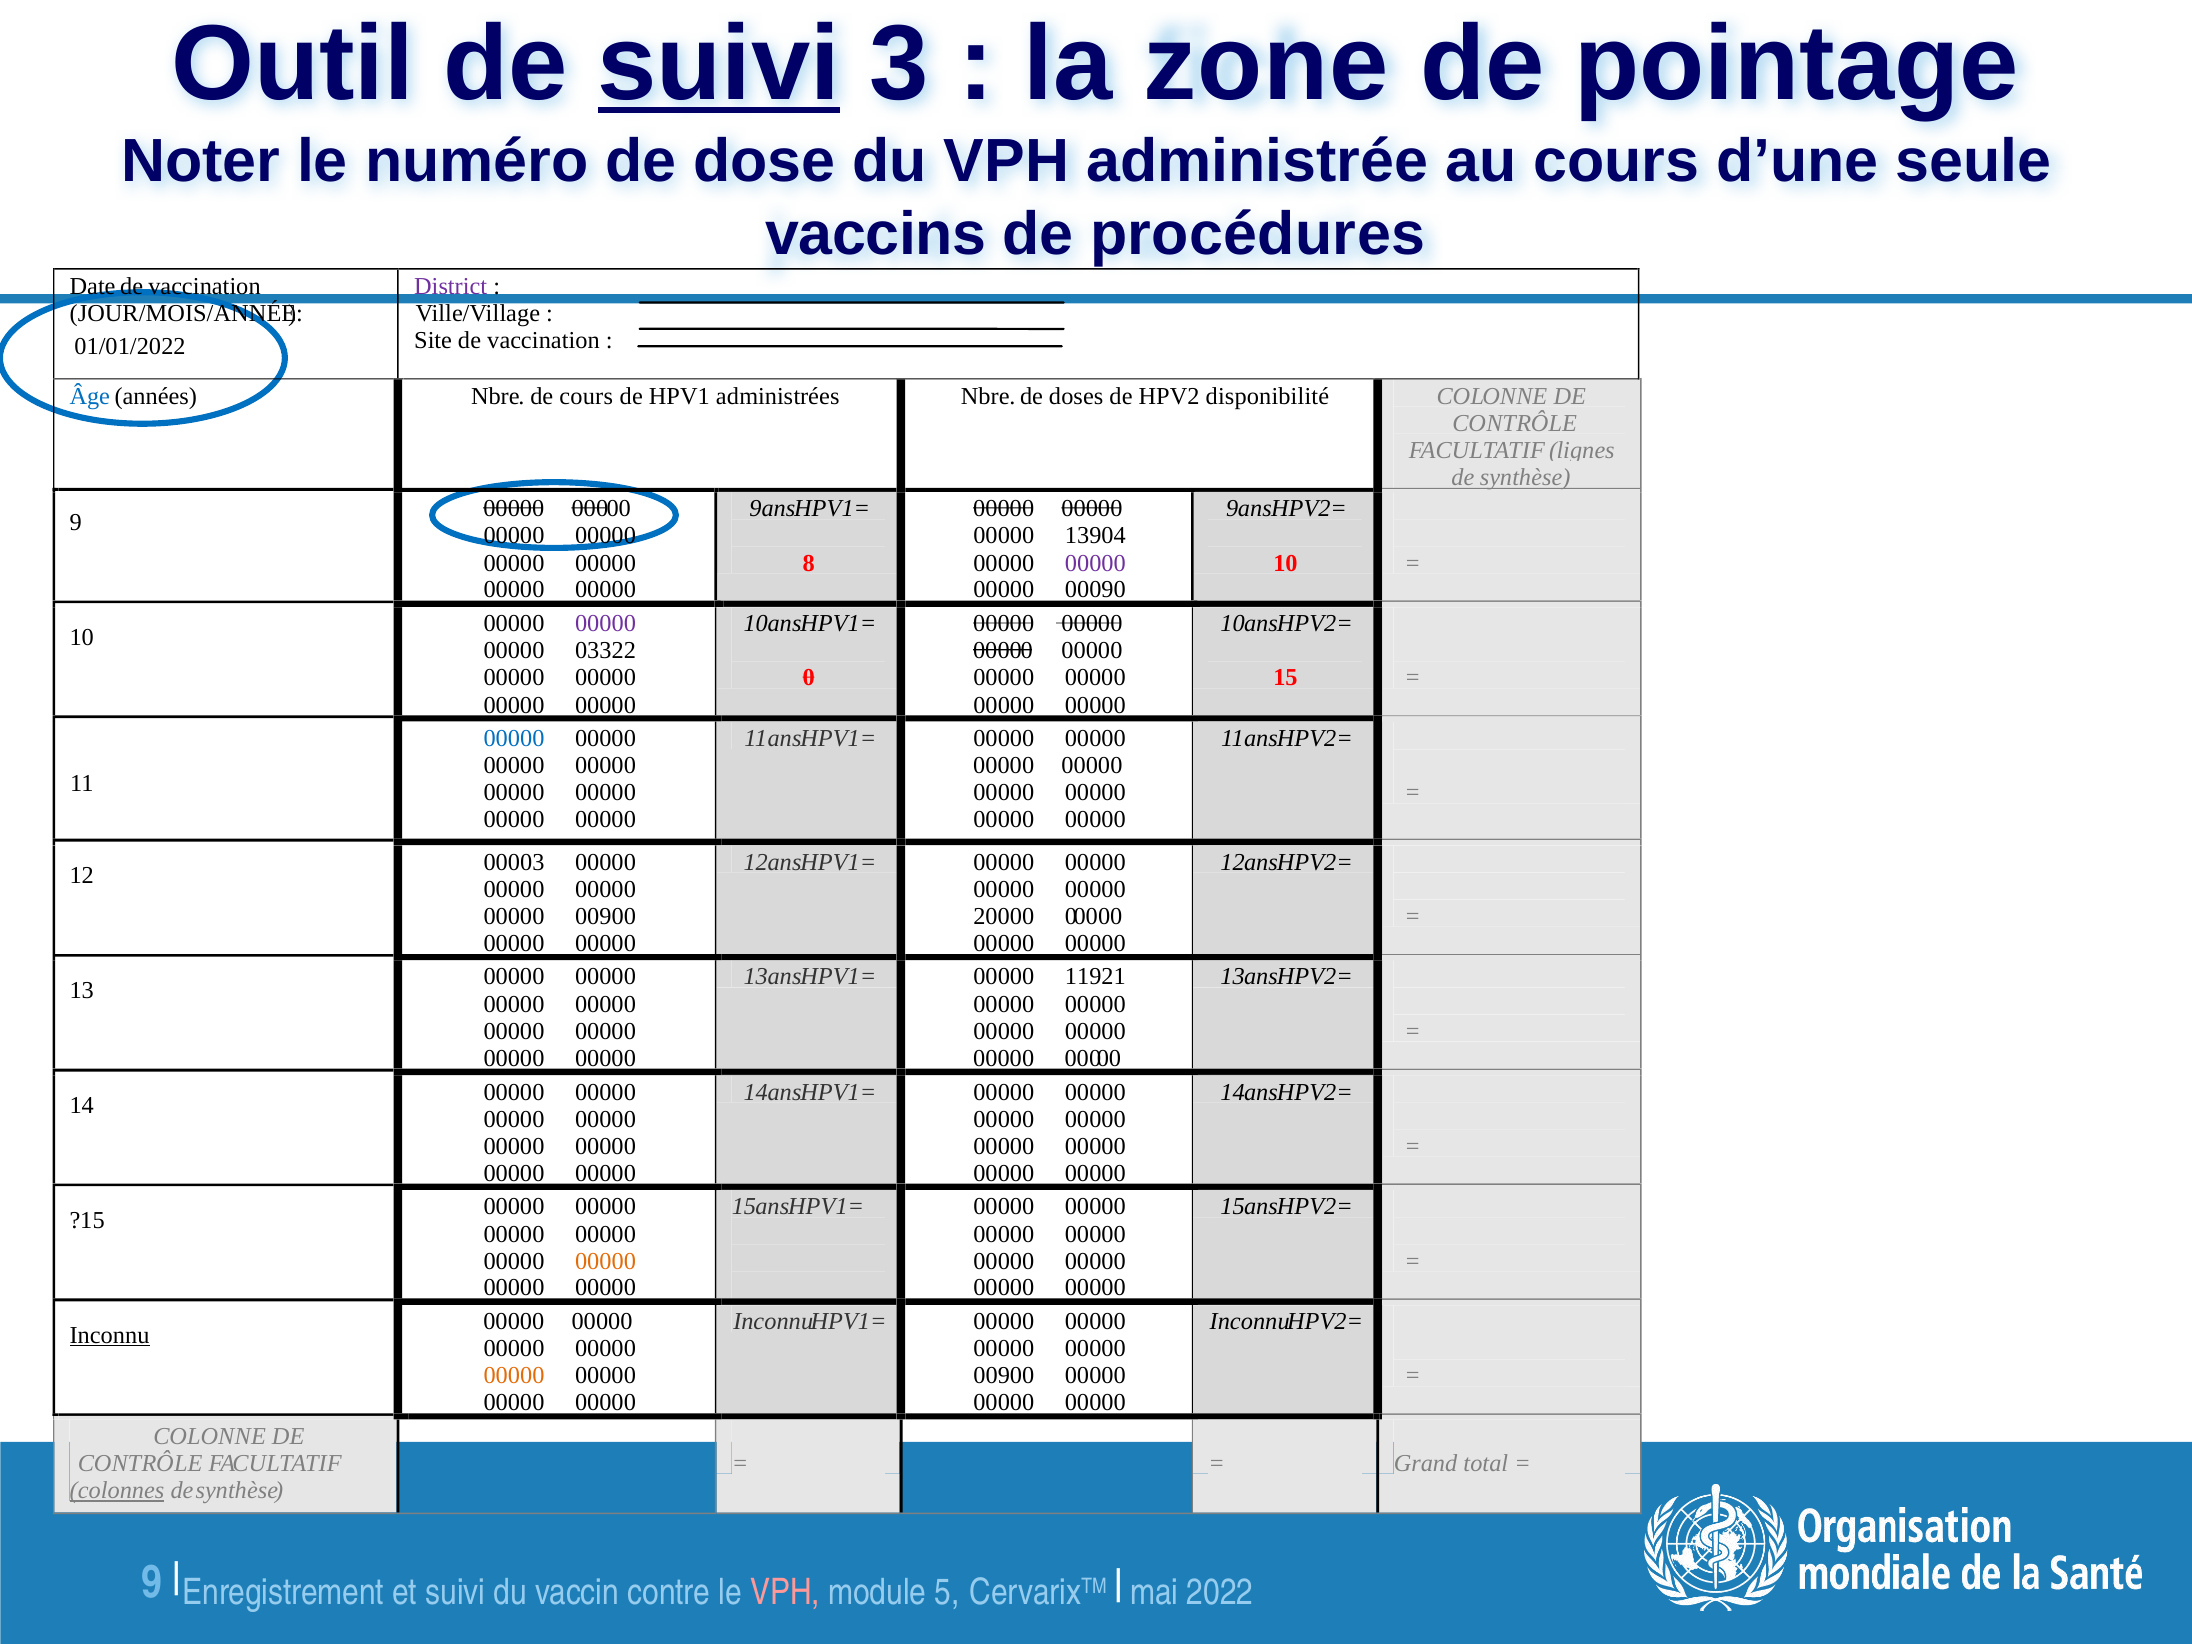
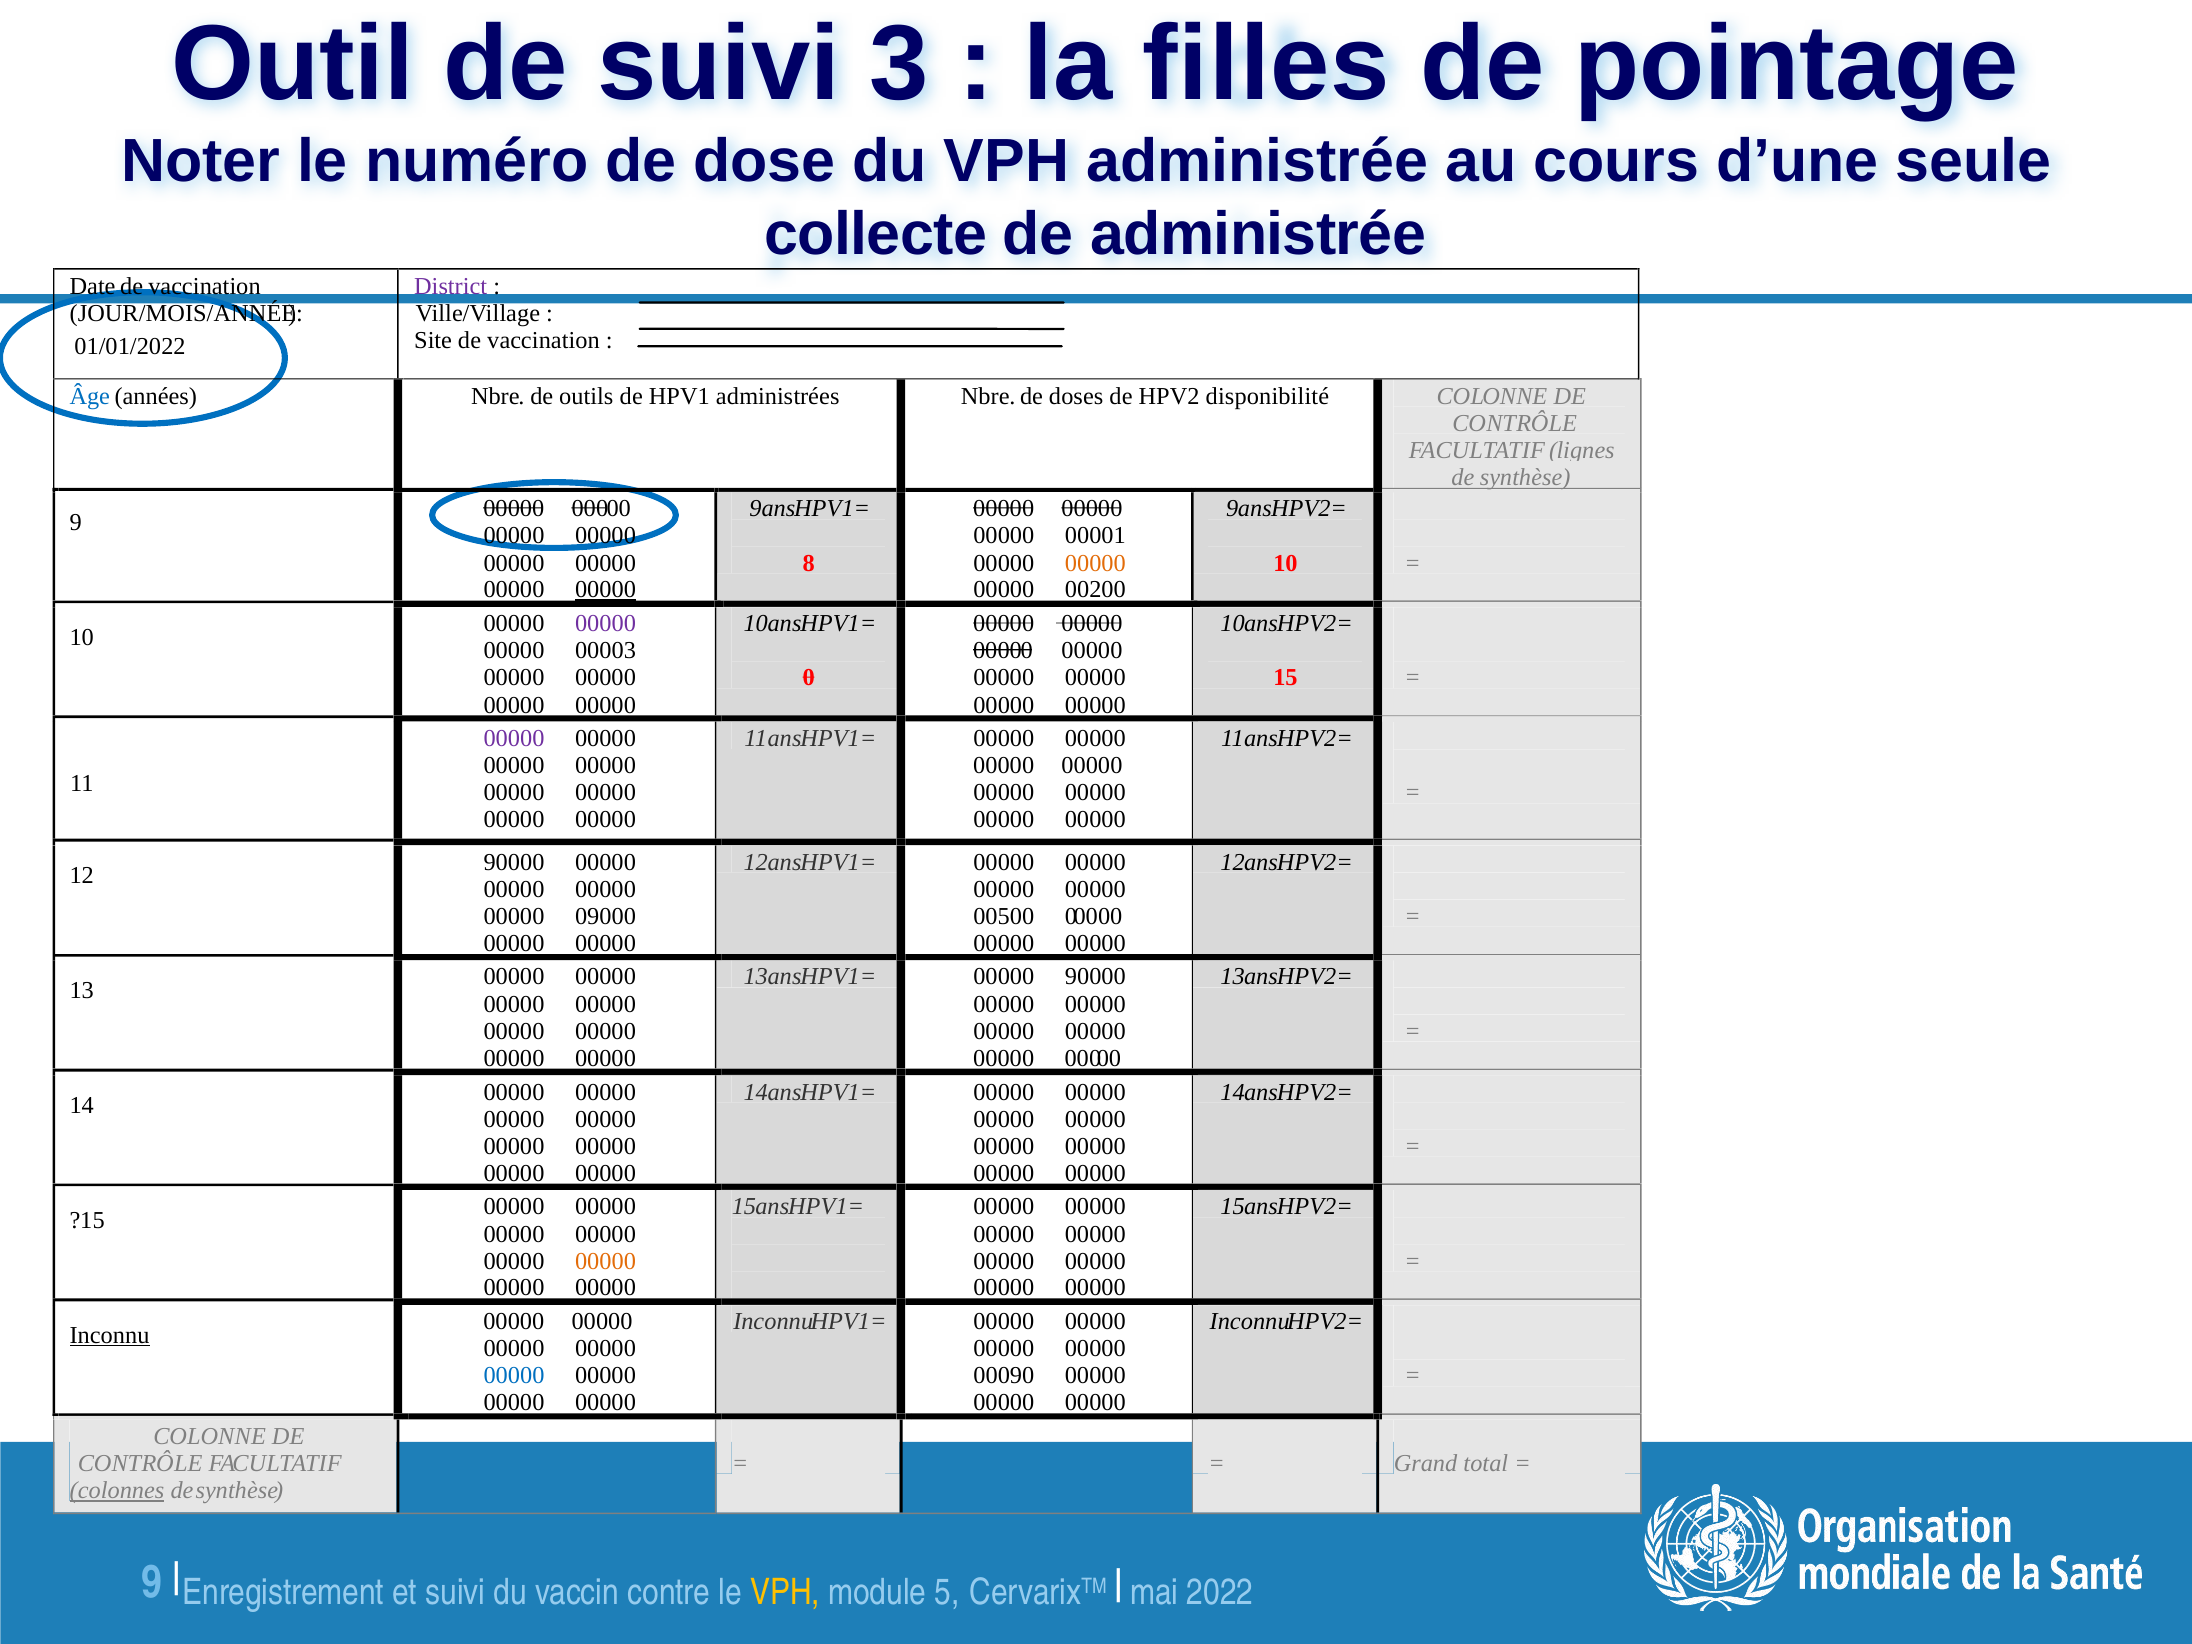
suivi at (719, 64) underline: present -> none
zone: zone -> filles
vaccins: vaccins -> collecte
de procédures: procédures -> administrée
de cours: cours -> outils
13904: 13904 -> 00001
00000 at (1095, 563) colour: purple -> orange
00000 at (606, 590) underline: none -> present
00090: 00090 -> 00200
03322: 03322 -> 00003
00000 at (514, 739) colour: blue -> purple
00003 at (514, 862): 00003 -> 90000
00900 at (606, 916): 00900 -> 09000
20000: 20000 -> 00500
00000 11921: 11921 -> 90000
00000 at (514, 1376) colour: orange -> blue
00900 at (1004, 1376): 00900 -> 00090
VPH at (785, 1592) colour: pink -> yellow
